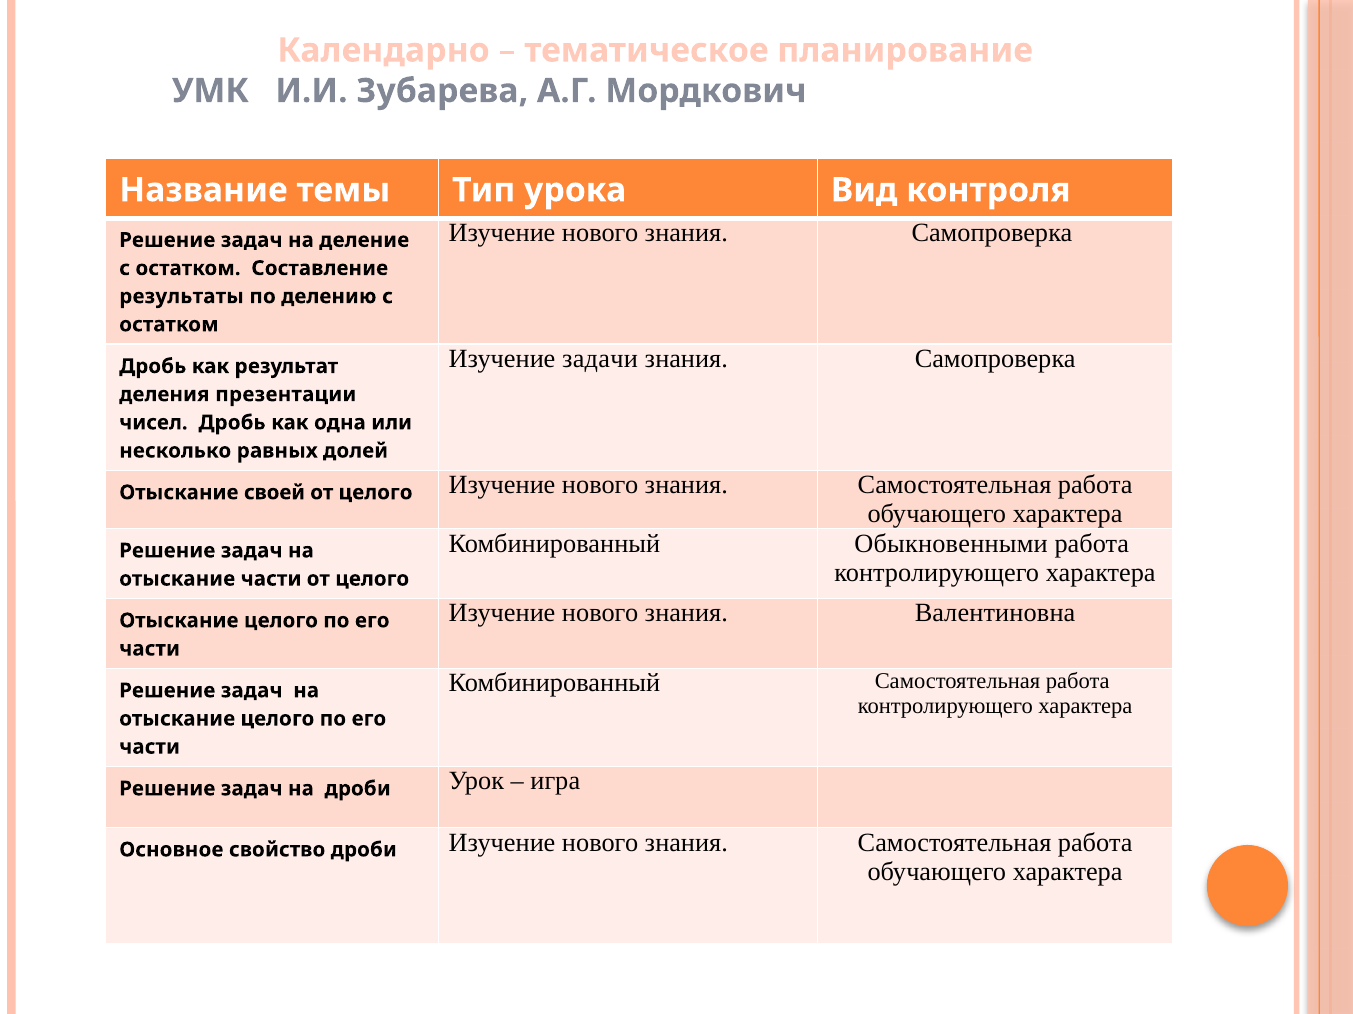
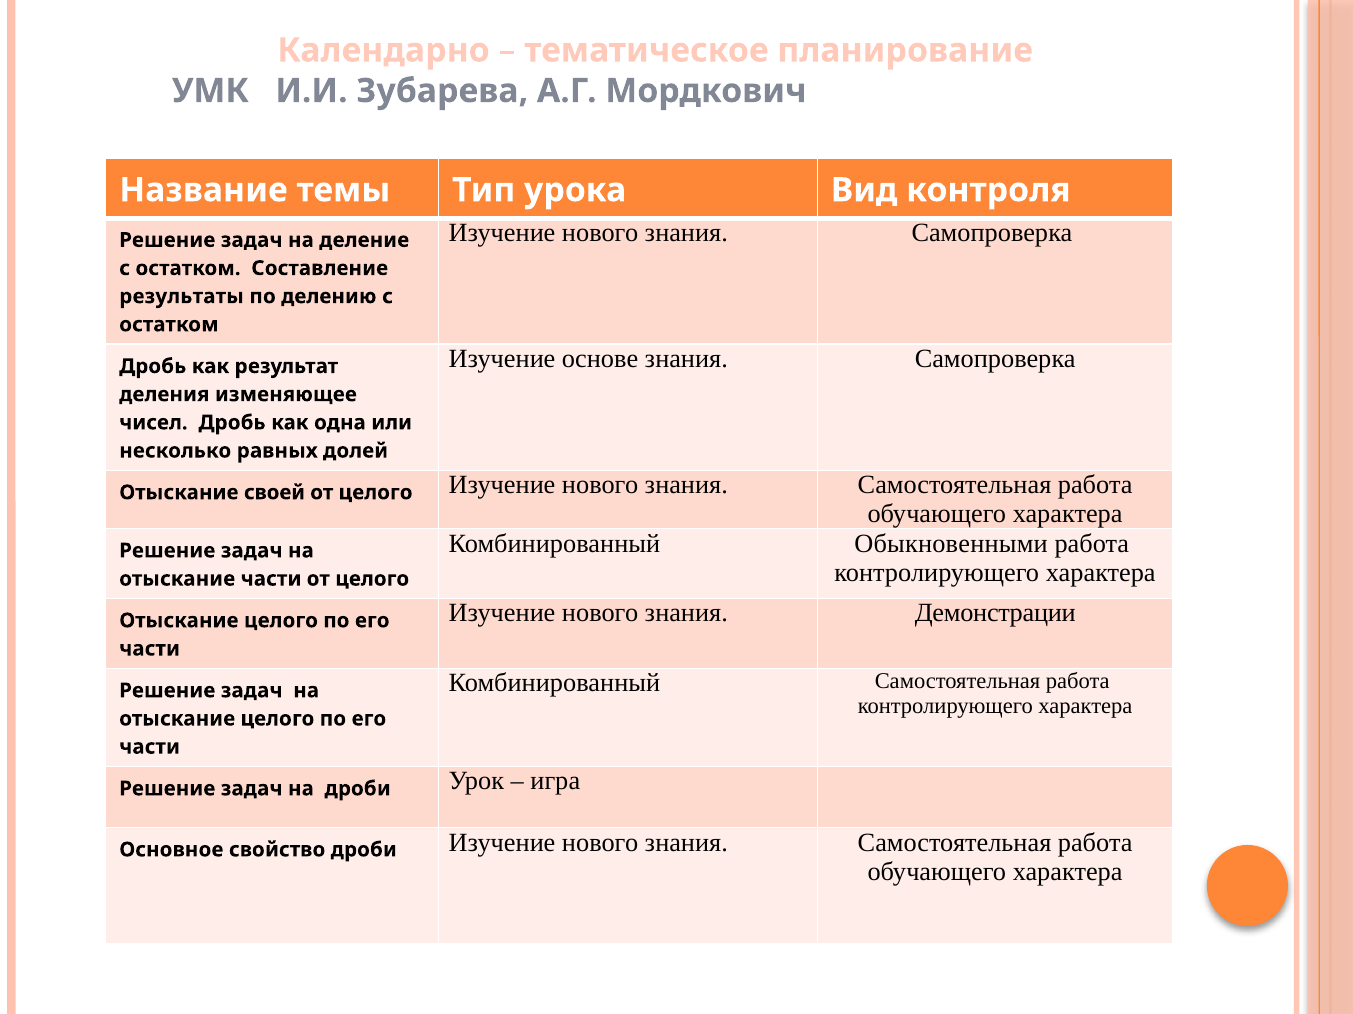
задачи: задачи -> основе
презентации: презентации -> изменяющее
Валентиновна: Валентиновна -> Демонстрации
